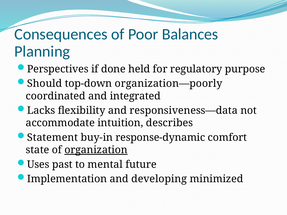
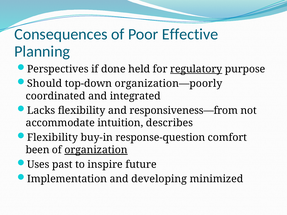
Balances: Balances -> Effective
regulatory underline: none -> present
responsiveness—data: responsiveness—data -> responsiveness—from
Statement at (53, 138): Statement -> Flexibility
response-dynamic: response-dynamic -> response-question
state: state -> been
mental: mental -> inspire
